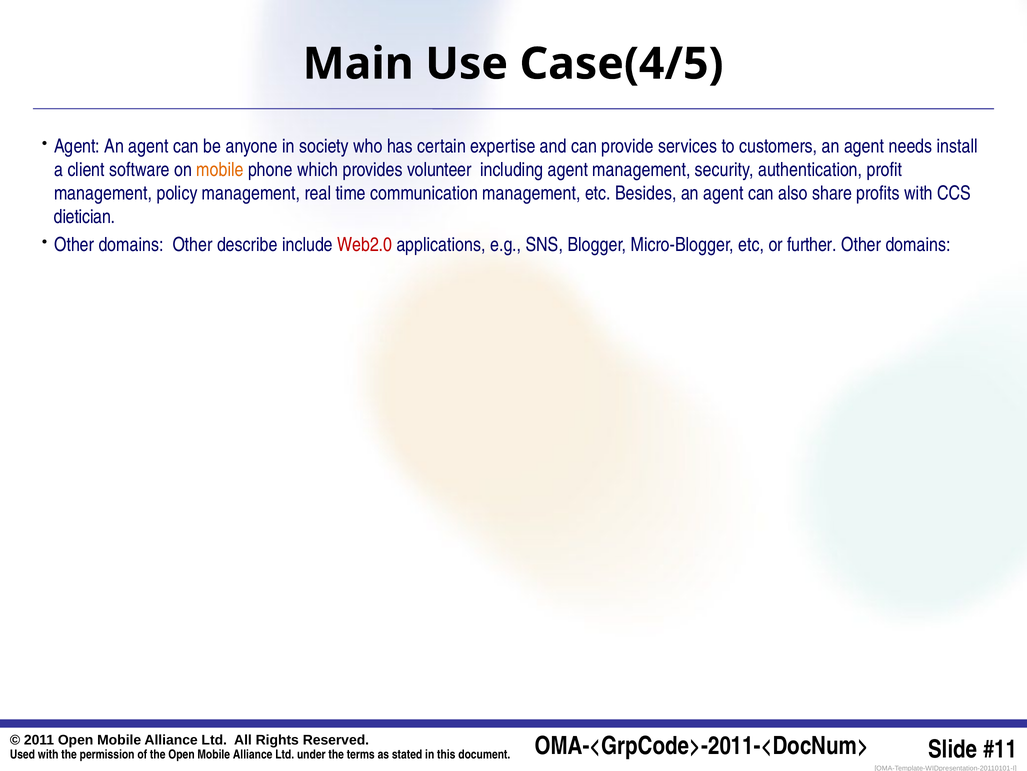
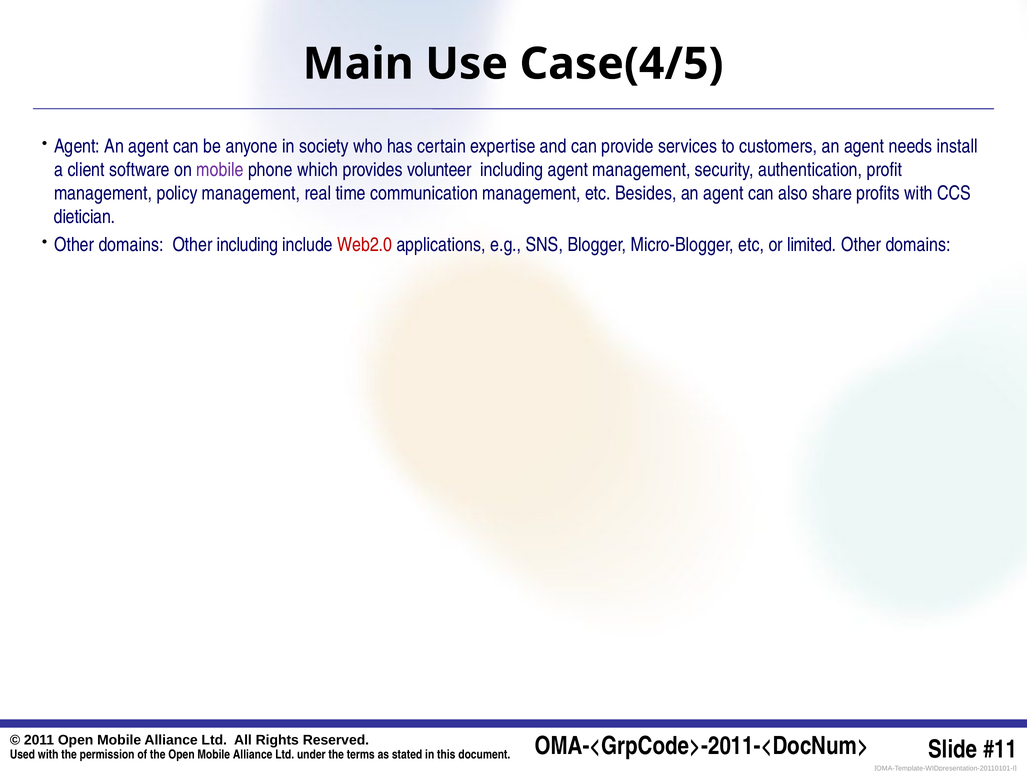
mobile at (220, 170) colour: orange -> purple
Other describe: describe -> including
further: further -> limited
